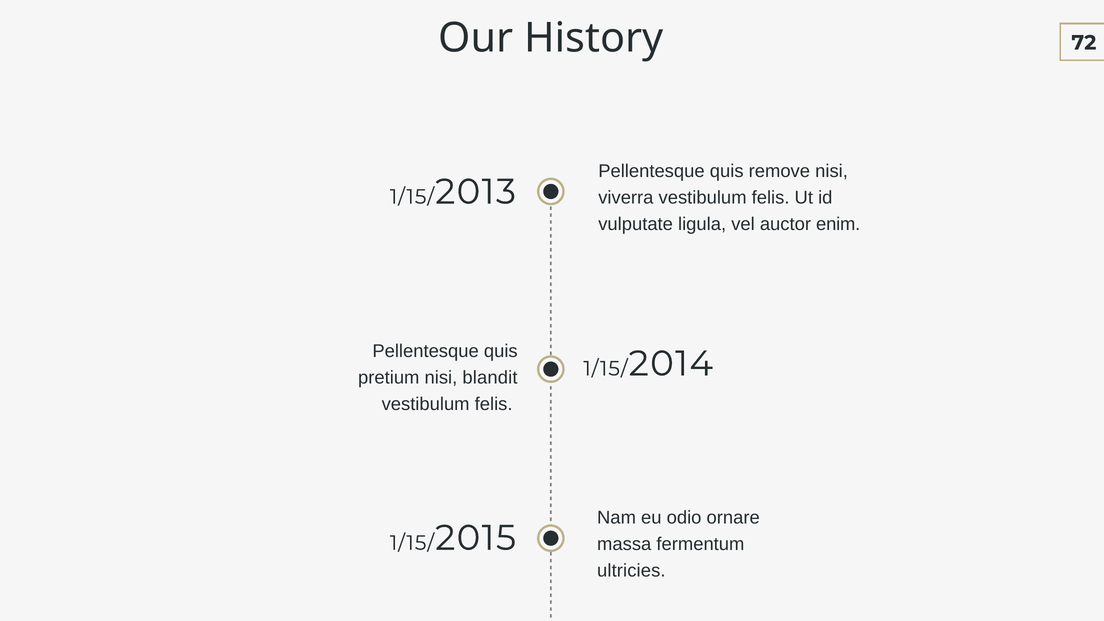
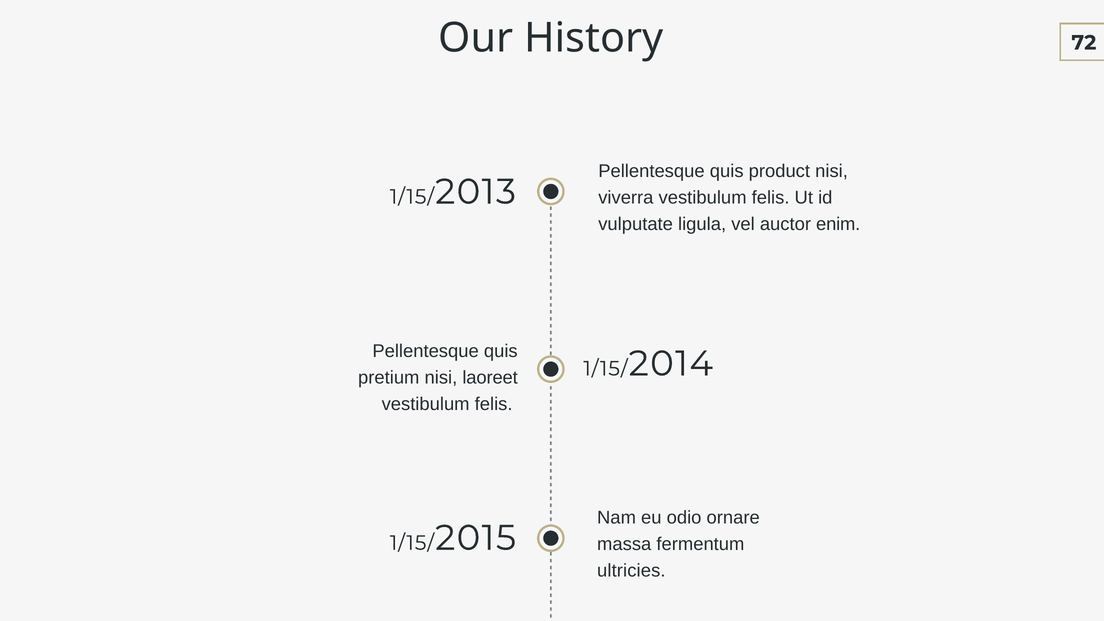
remove: remove -> product
blandit: blandit -> laoreet
